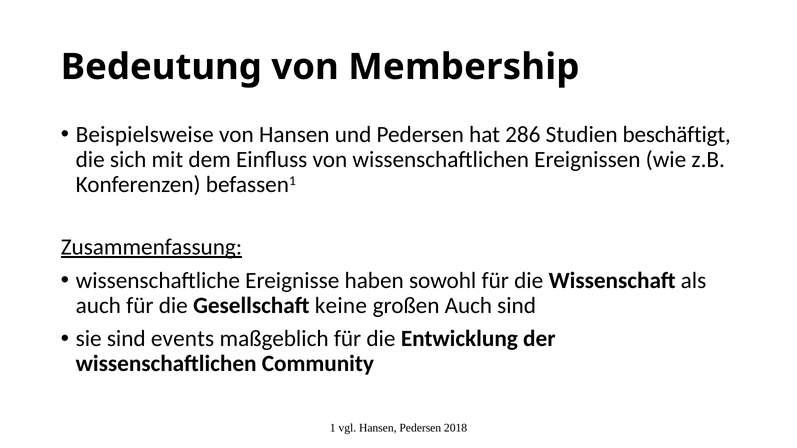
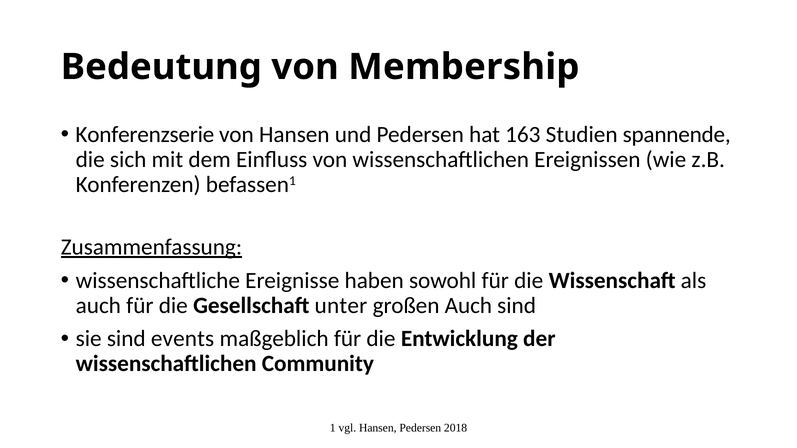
Beispielsweise: Beispielsweise -> Konferenzserie
286: 286 -> 163
beschäftigt: beschäftigt -> spannende
keine: keine -> unter
